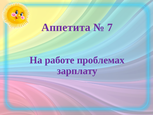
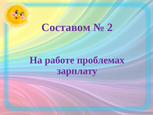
Аппетита: Аппетита -> Составом
7: 7 -> 2
